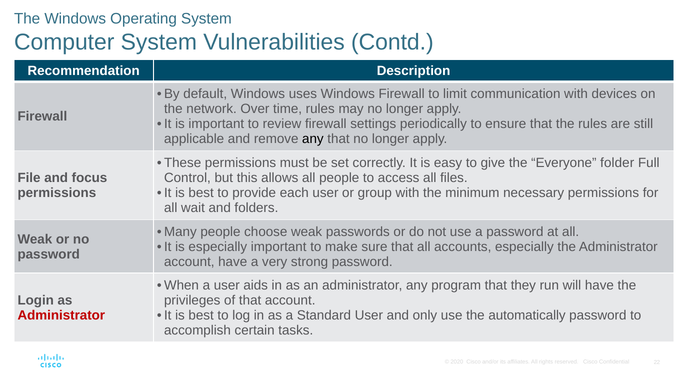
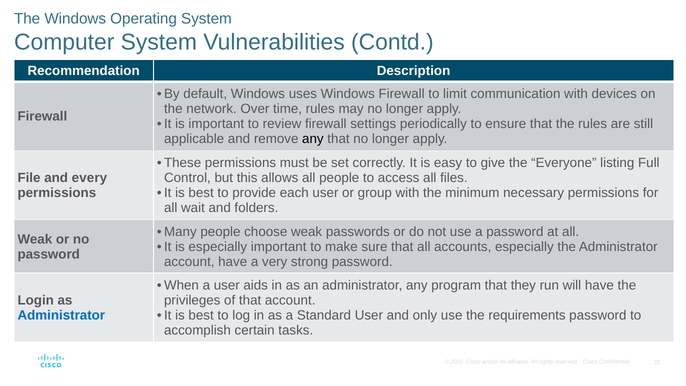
folder: folder -> listing
focus: focus -> every
Administrator at (61, 315) colour: red -> blue
automatically: automatically -> requirements
